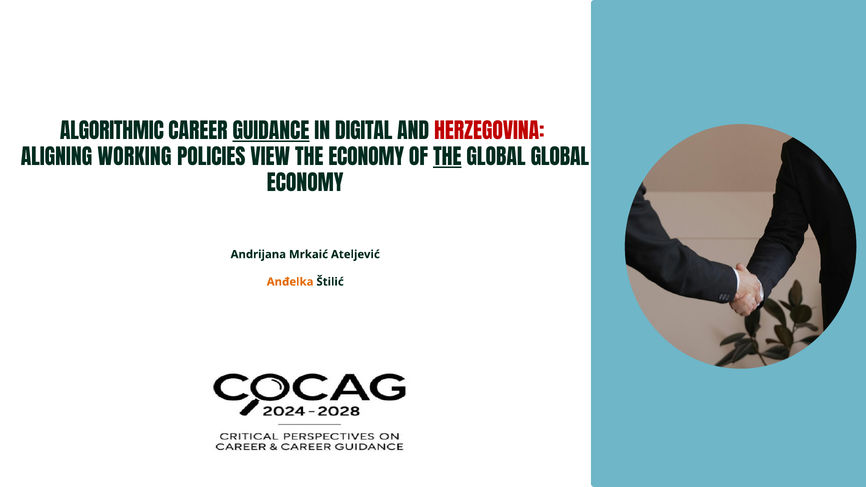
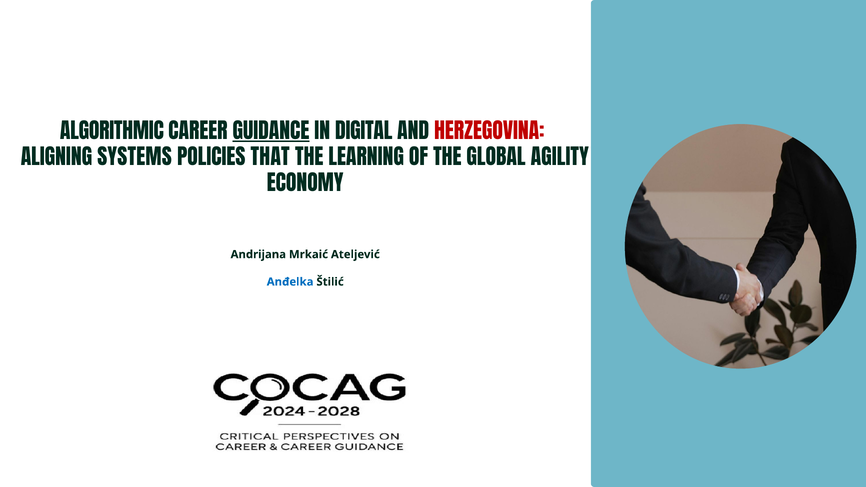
WORKING: WORKING -> SYSTEMS
VIEW: VIEW -> THAT
THE ECONOMY: ECONOMY -> LEARNING
THE at (447, 158) underline: present -> none
GLOBAL GLOBAL: GLOBAL -> AGILITY
Anđelka colour: orange -> blue
